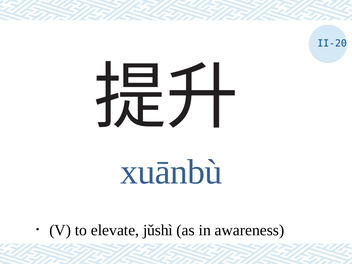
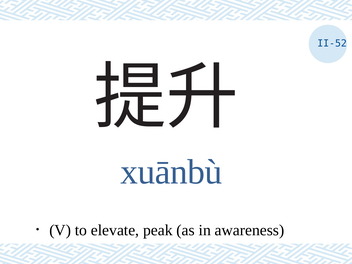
II-20: II-20 -> II-52
jǔshì: jǔshì -> peak
